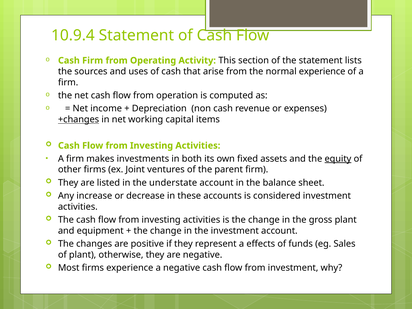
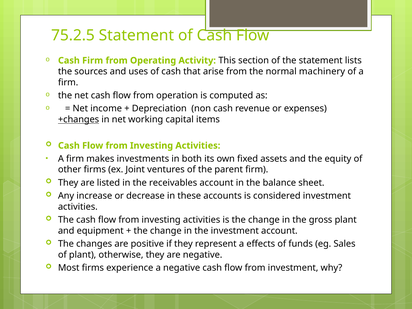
10.9.4: 10.9.4 -> 75.2.5
normal experience: experience -> machinery
equity underline: present -> none
understate: understate -> receivables
